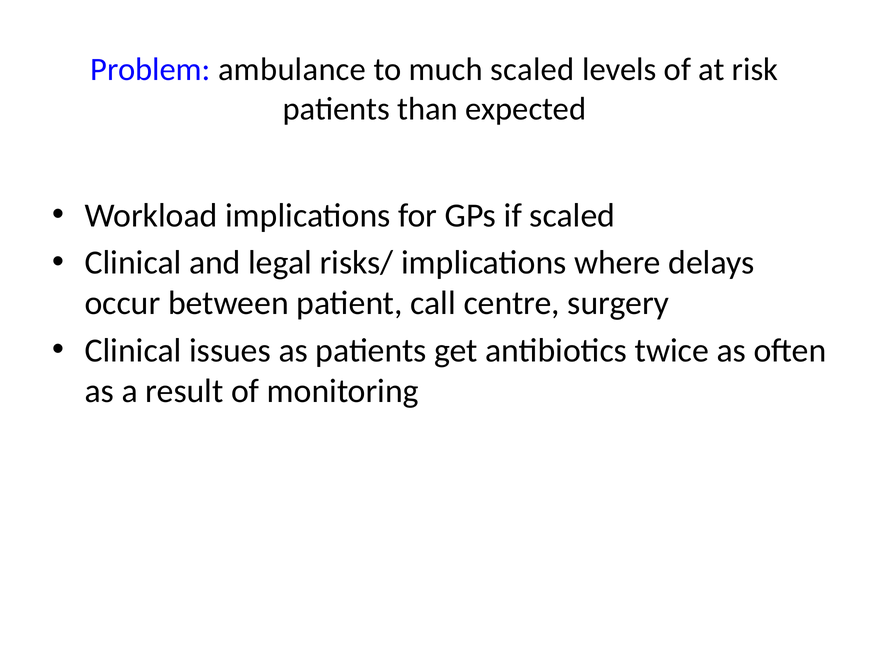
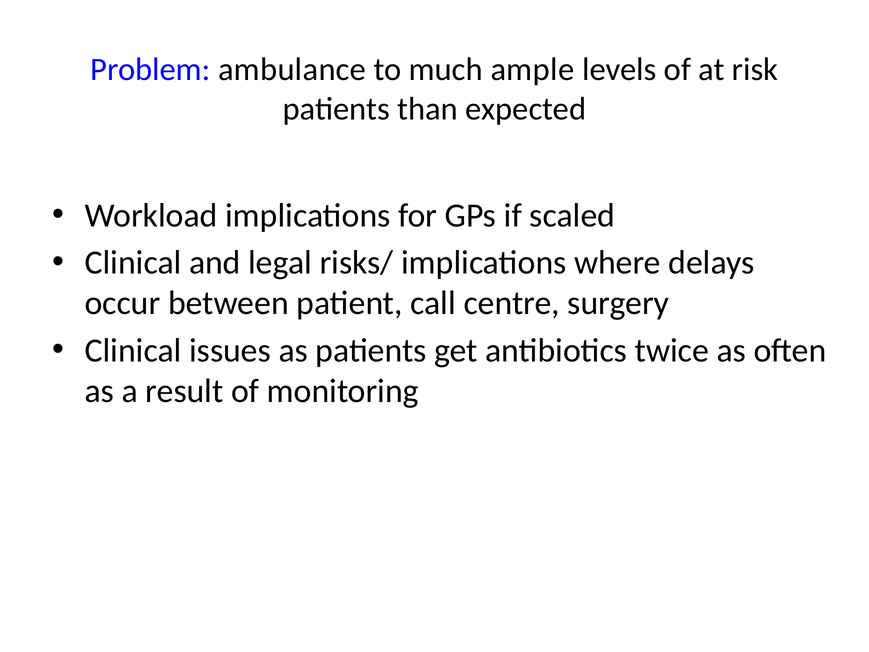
much scaled: scaled -> ample
